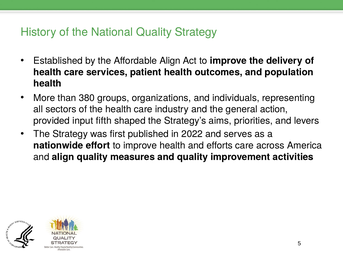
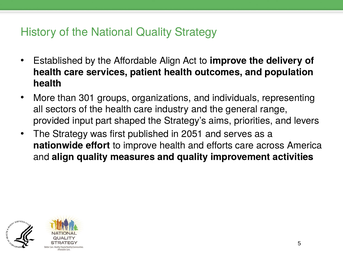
380: 380 -> 301
action: action -> range
fifth: fifth -> part
2022: 2022 -> 2051
